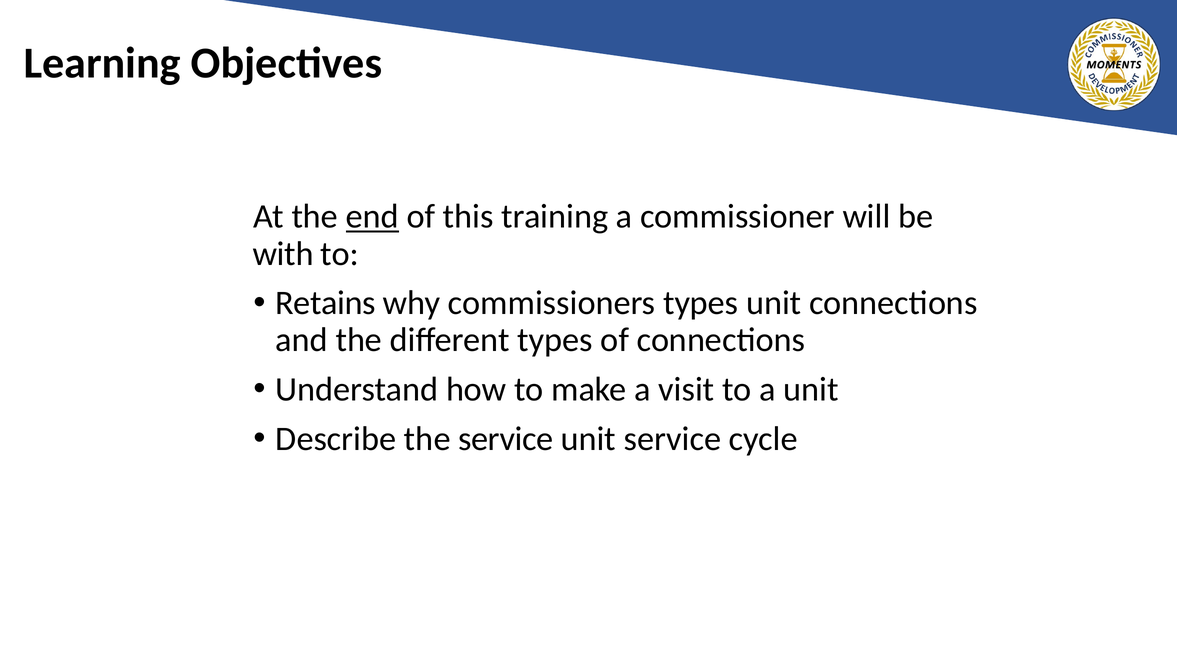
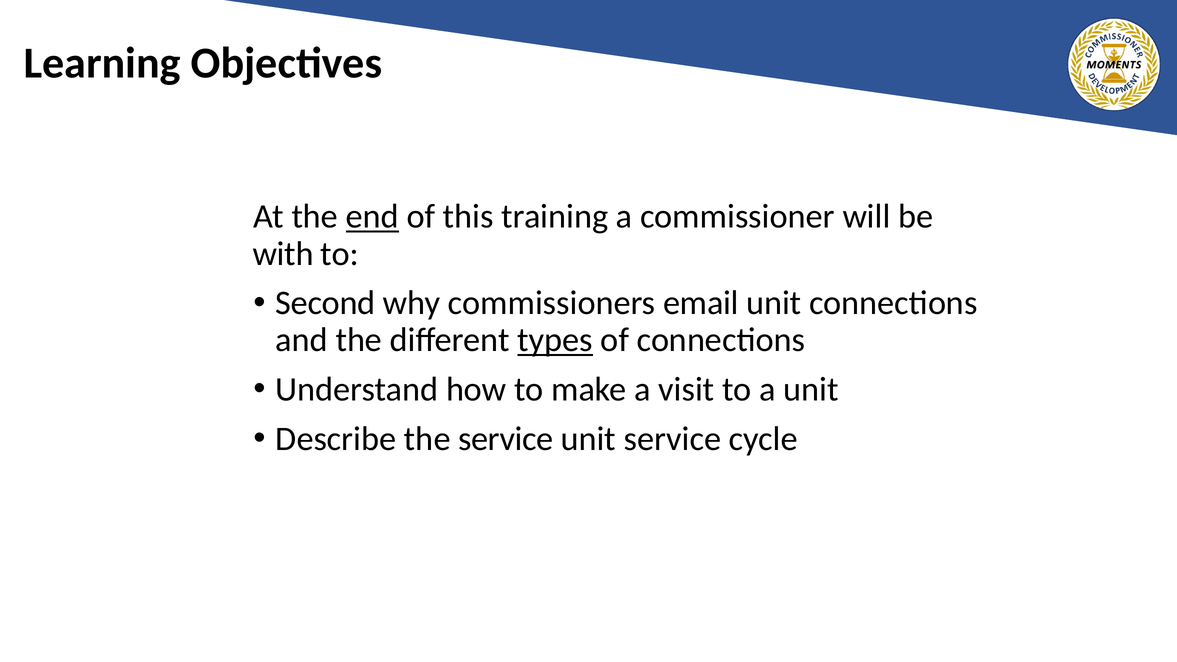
Retains: Retains -> Second
commissioners types: types -> email
types at (555, 340) underline: none -> present
